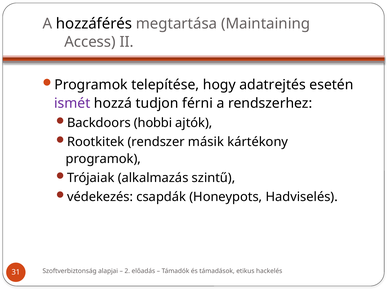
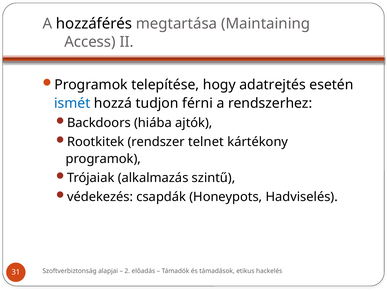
ismét colour: purple -> blue
hobbi: hobbi -> hiába
másik: másik -> telnet
